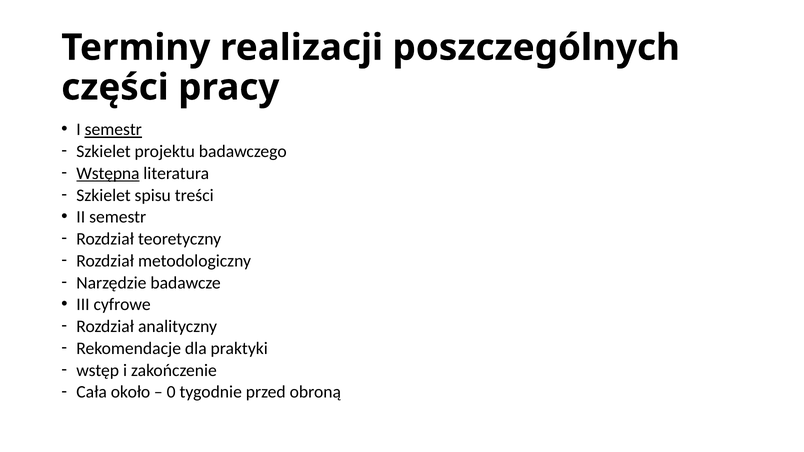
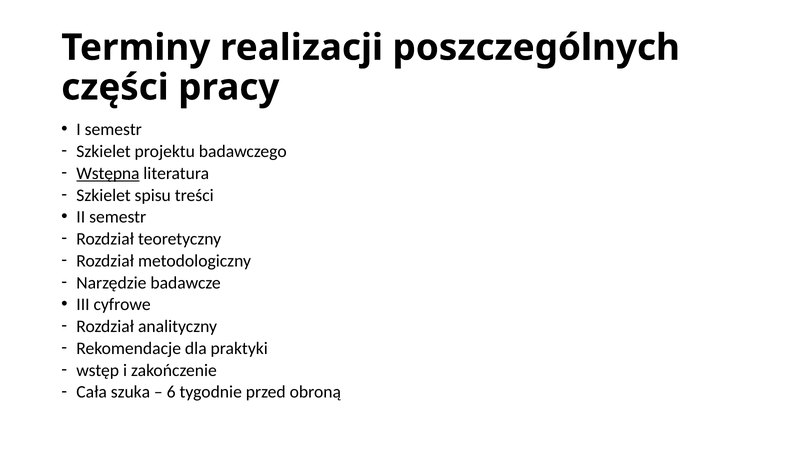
semestr at (113, 130) underline: present -> none
około: około -> szuka
0: 0 -> 6
